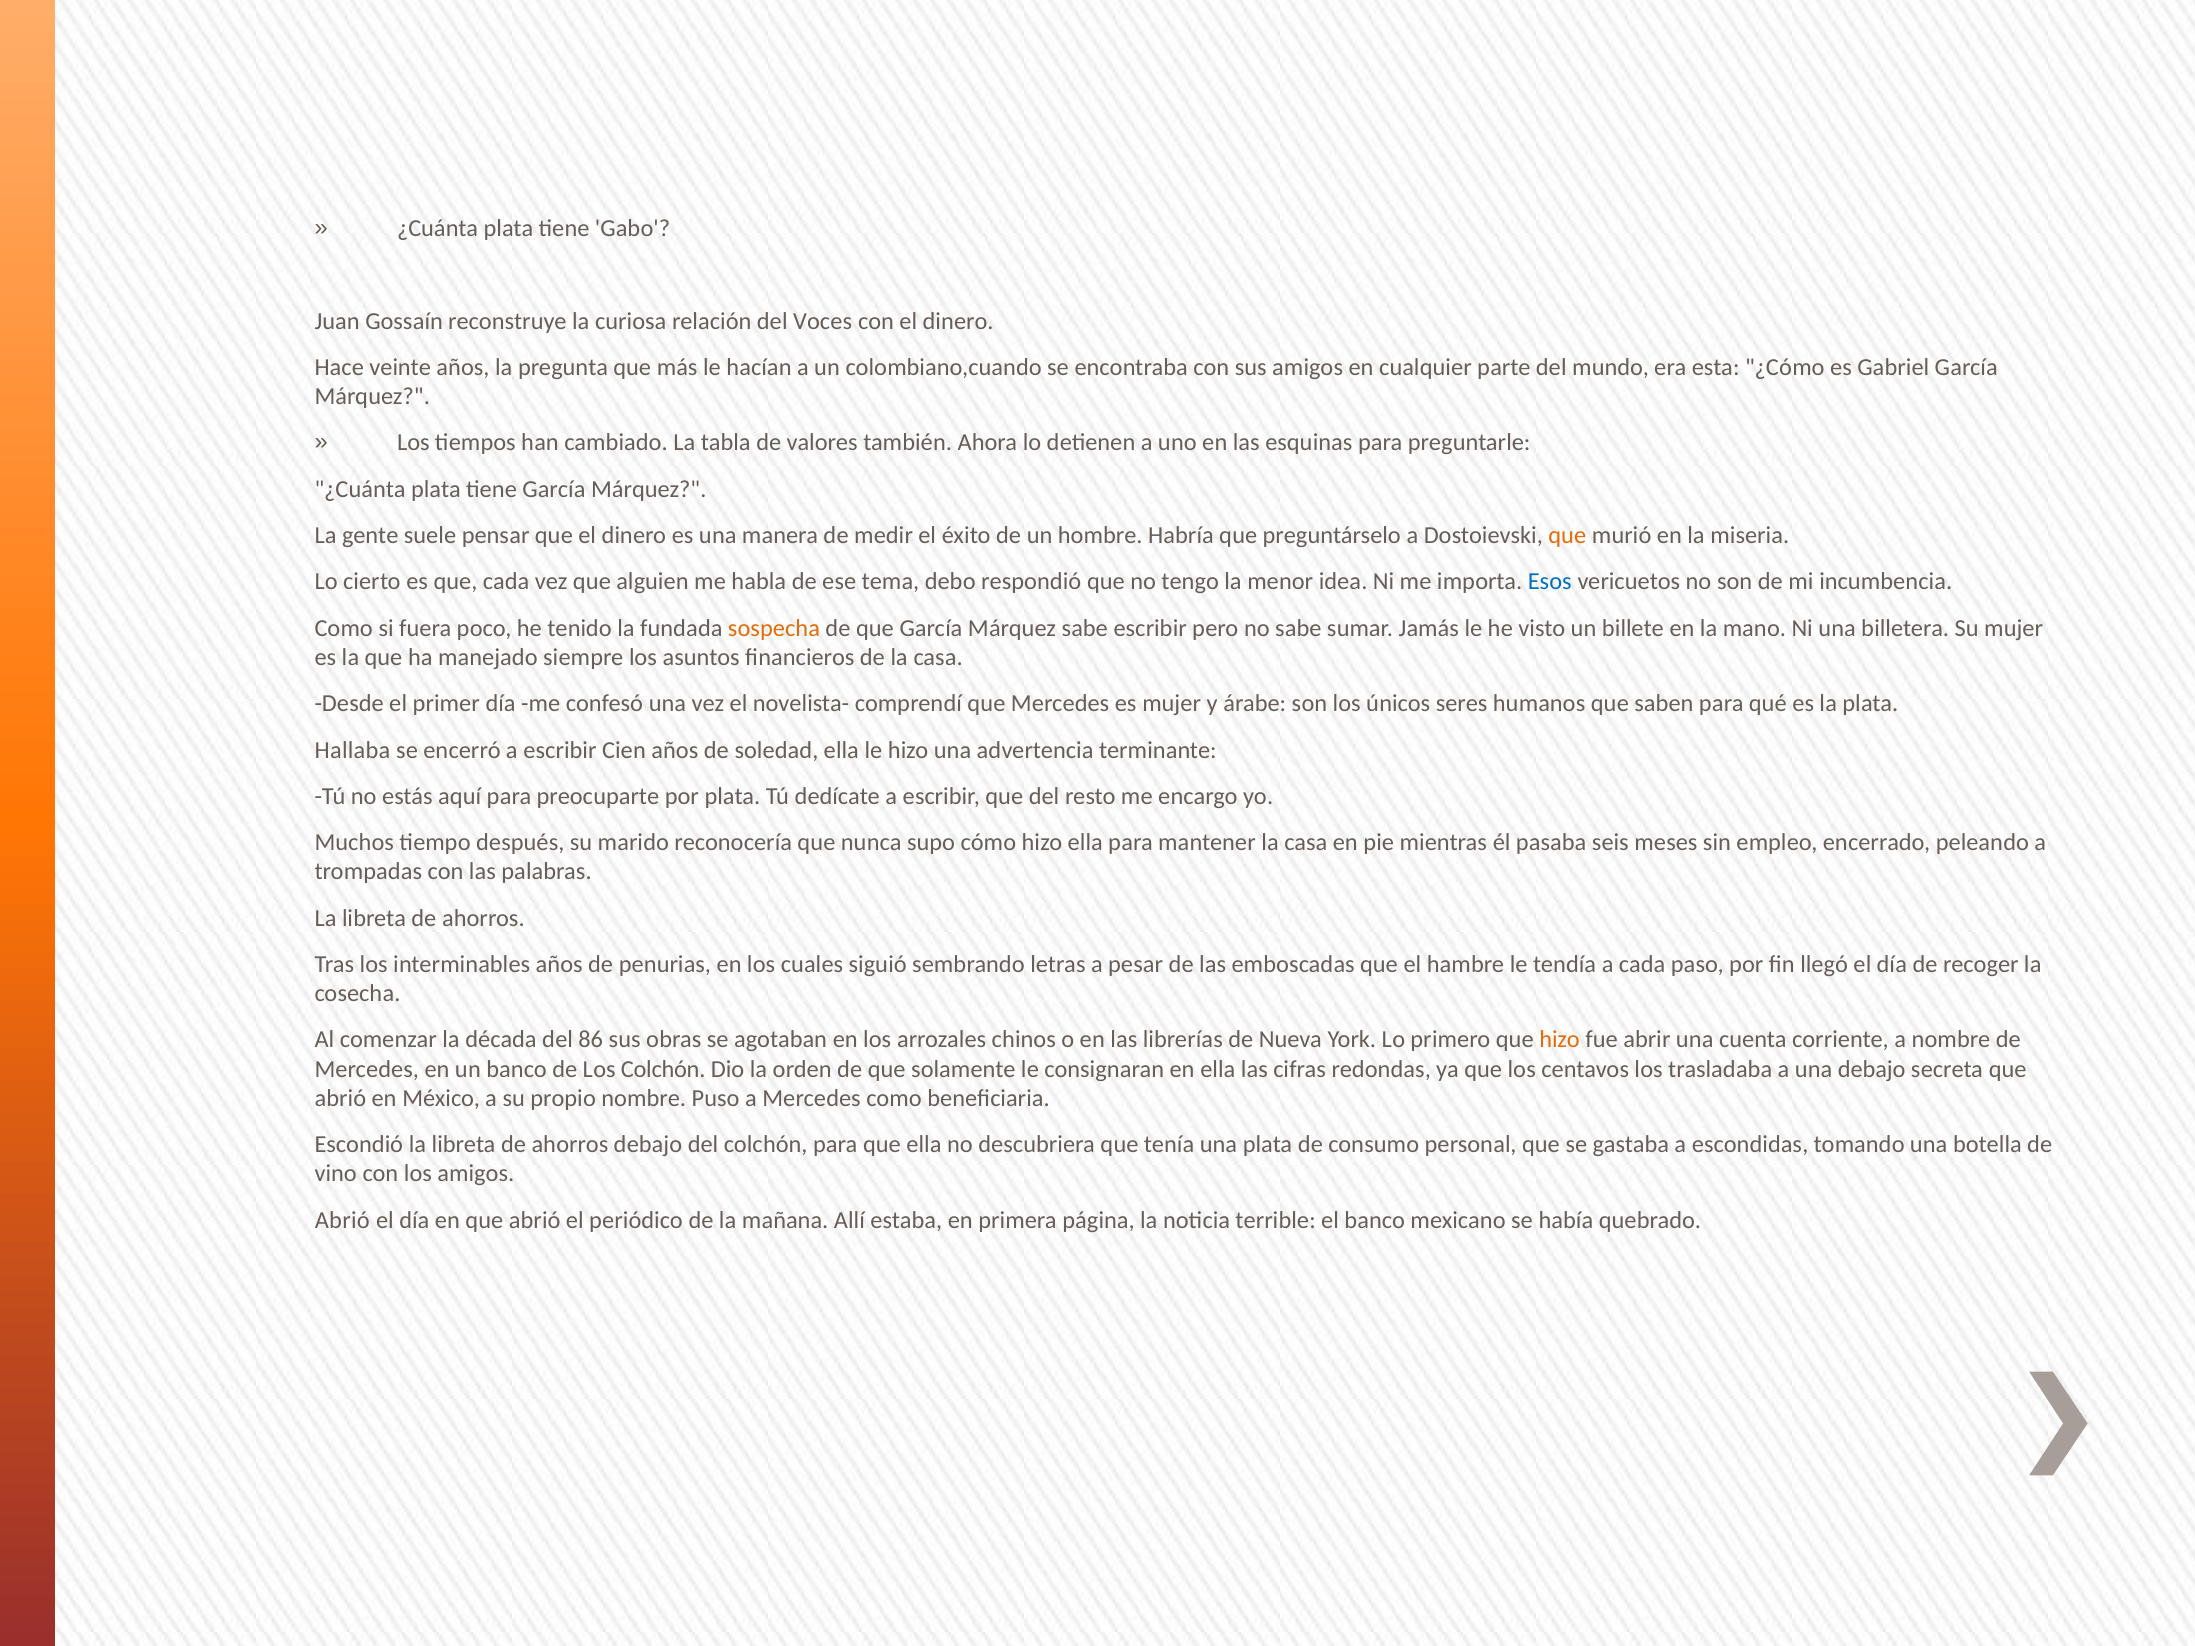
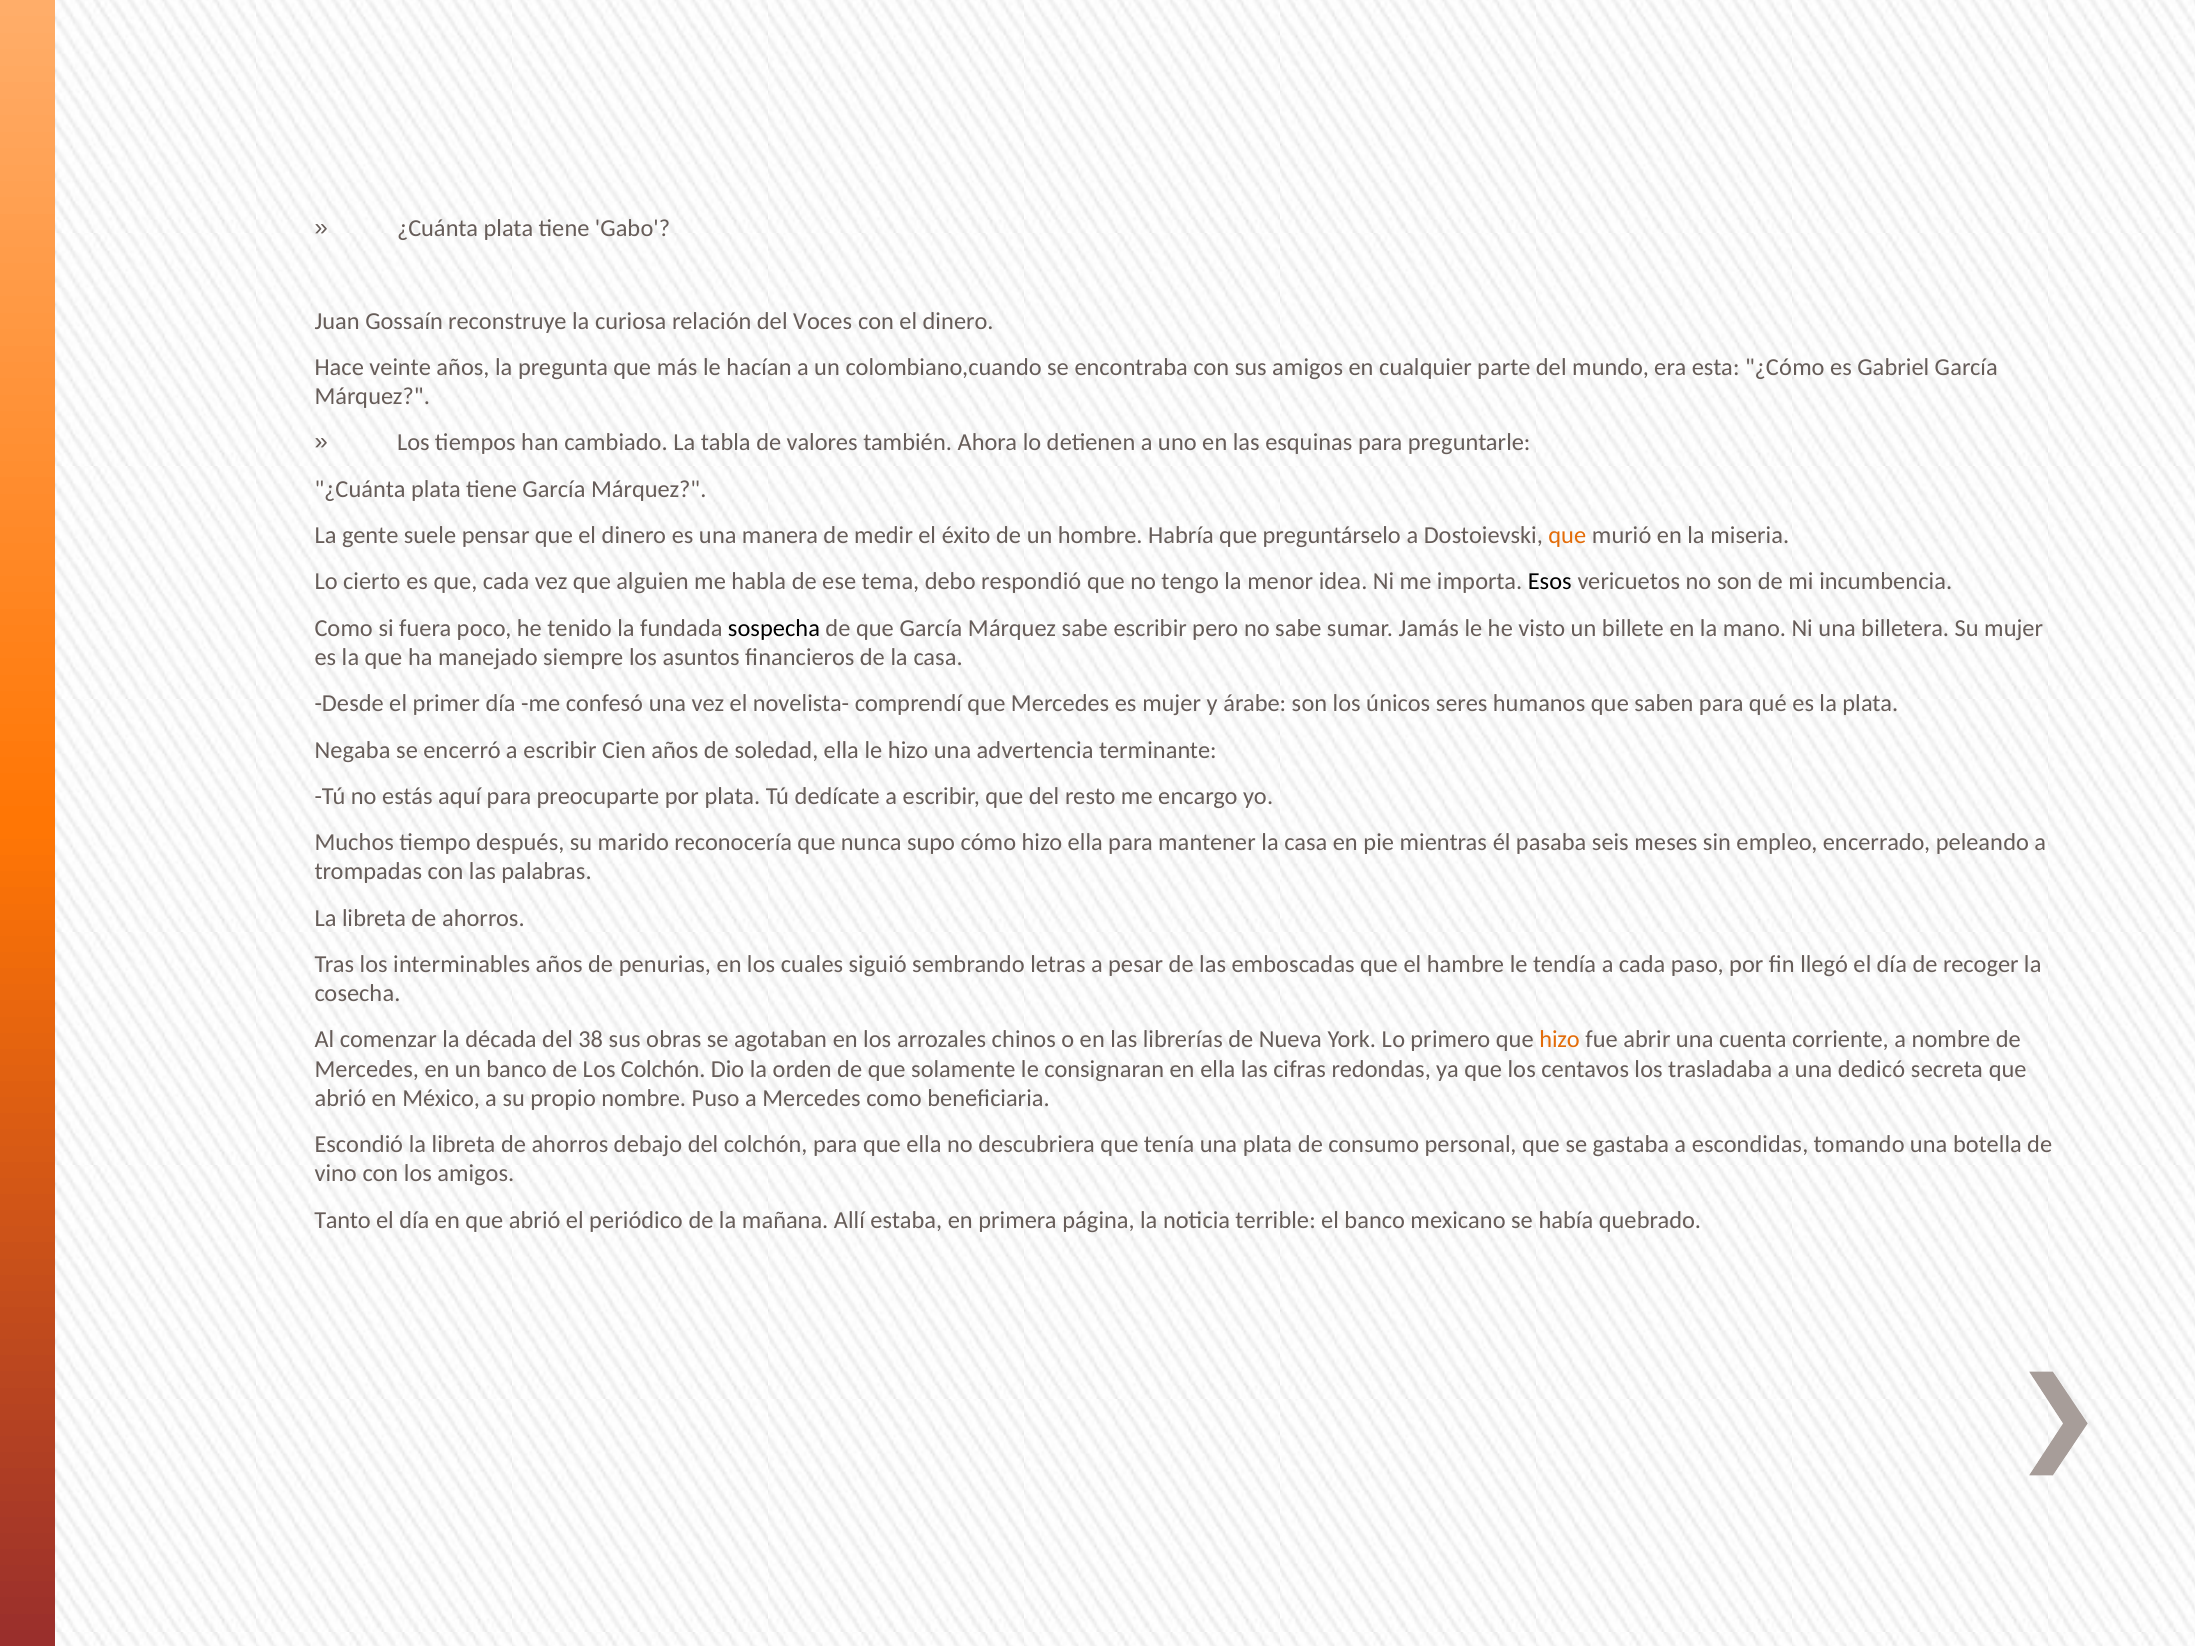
Esos colour: blue -> black
sospecha colour: orange -> black
Hallaba: Hallaba -> Negaba
86: 86 -> 38
una debajo: debajo -> dedicó
Abrió at (342, 1220): Abrió -> Tanto
